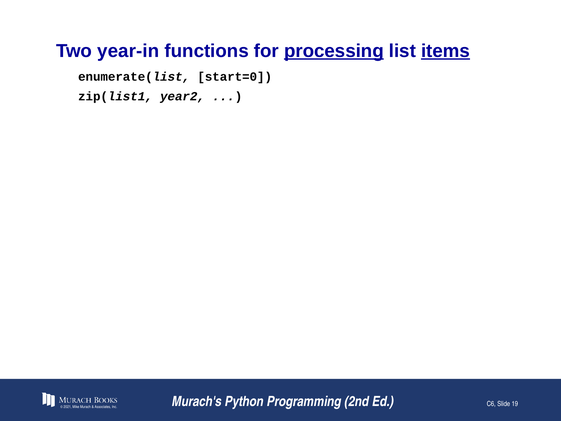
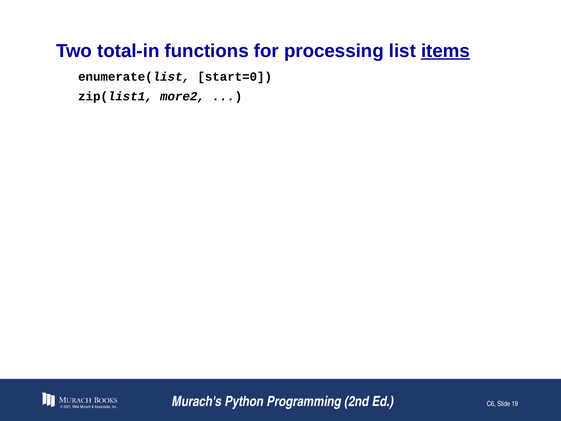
year-in: year-in -> total-in
processing underline: present -> none
year2: year2 -> more2
